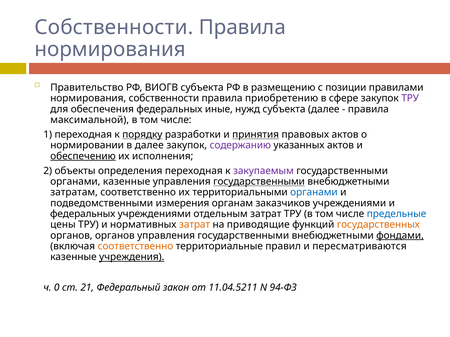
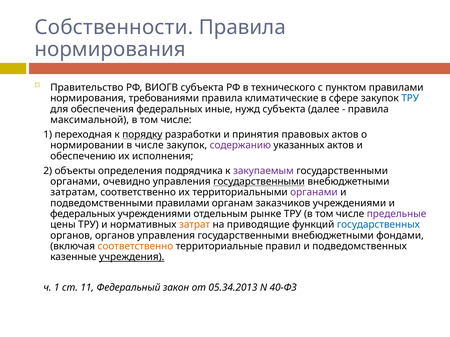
размещению: размещению -> технического
позиции: позиции -> пунктом
нормирования собственности: собственности -> требованиями
приобретению: приобретению -> климатические
ТРУ at (410, 98) colour: purple -> blue
принятия underline: present -> none
в далее: далее -> числе
обеспечению underline: present -> none
определения переходная: переходная -> подрядчика
органами казенные: казенные -> очевидно
органами at (314, 193) colour: blue -> purple
подведомственными измерения: измерения -> правилами
отдельным затрат: затрат -> рынке
предельные colour: blue -> purple
государственных colour: orange -> blue
фондами underline: present -> none
пересматриваются: пересматриваются -> подведомственных
ч 0: 0 -> 1
21: 21 -> 11
11.04.5211: 11.04.5211 -> 05.34.2013
94-ФЗ: 94-ФЗ -> 40-ФЗ
